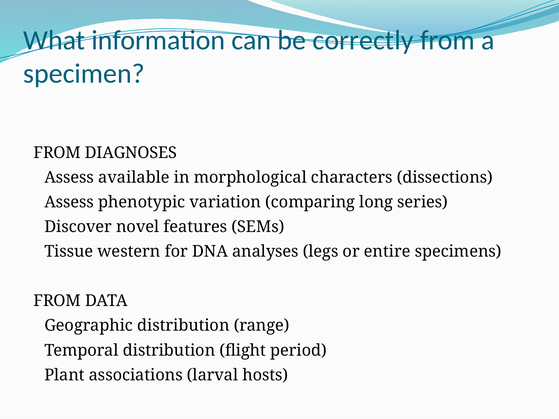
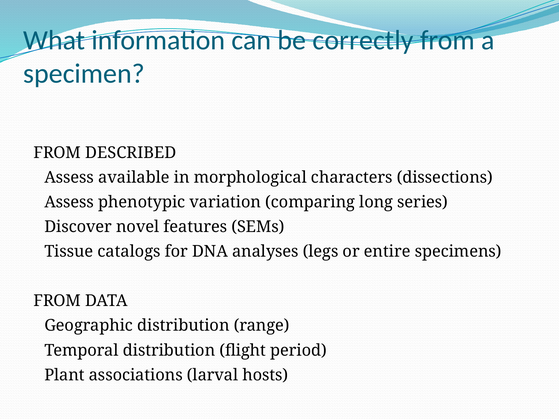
DIAGNOSES: DIAGNOSES -> DESCRIBED
western: western -> catalogs
